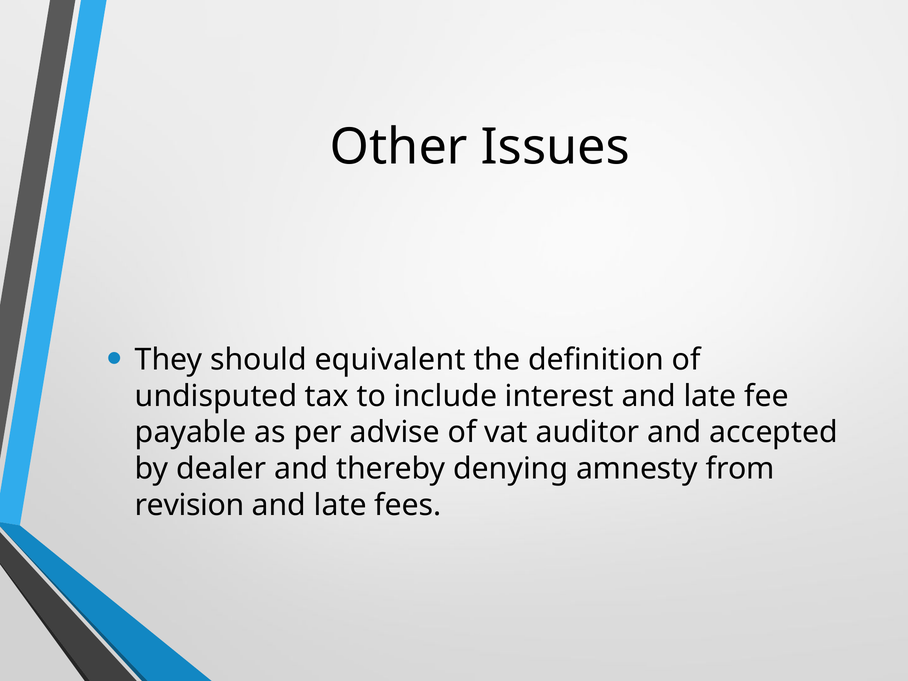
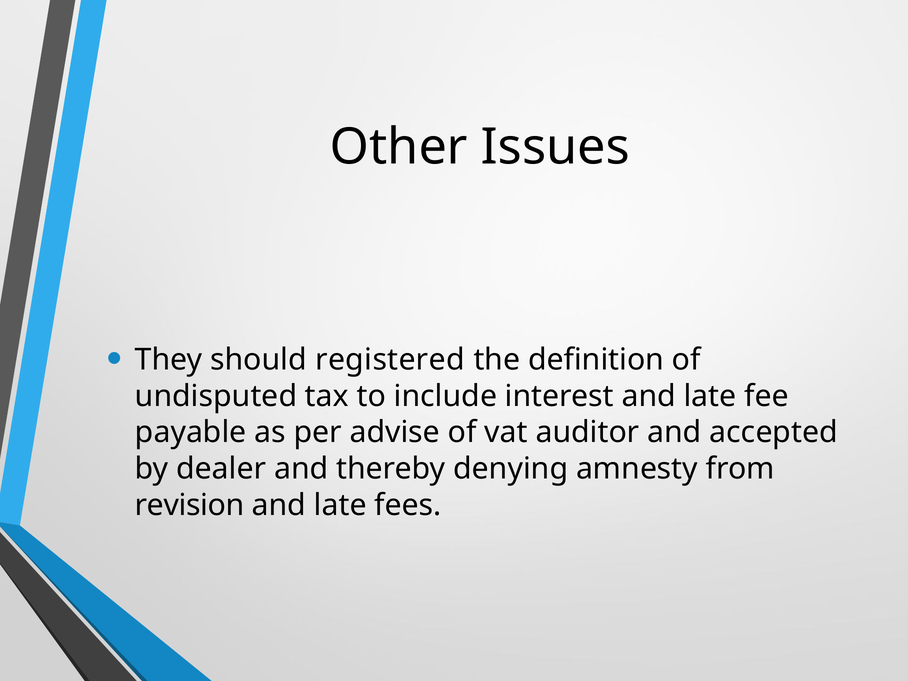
equivalent: equivalent -> registered
